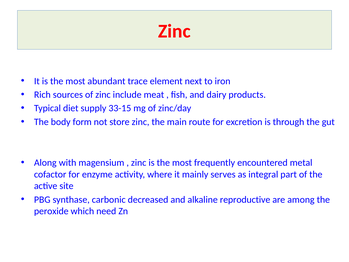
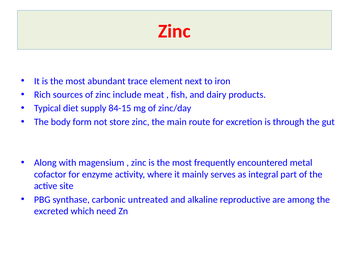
33-15: 33-15 -> 84-15
decreased: decreased -> untreated
peroxide: peroxide -> excreted
